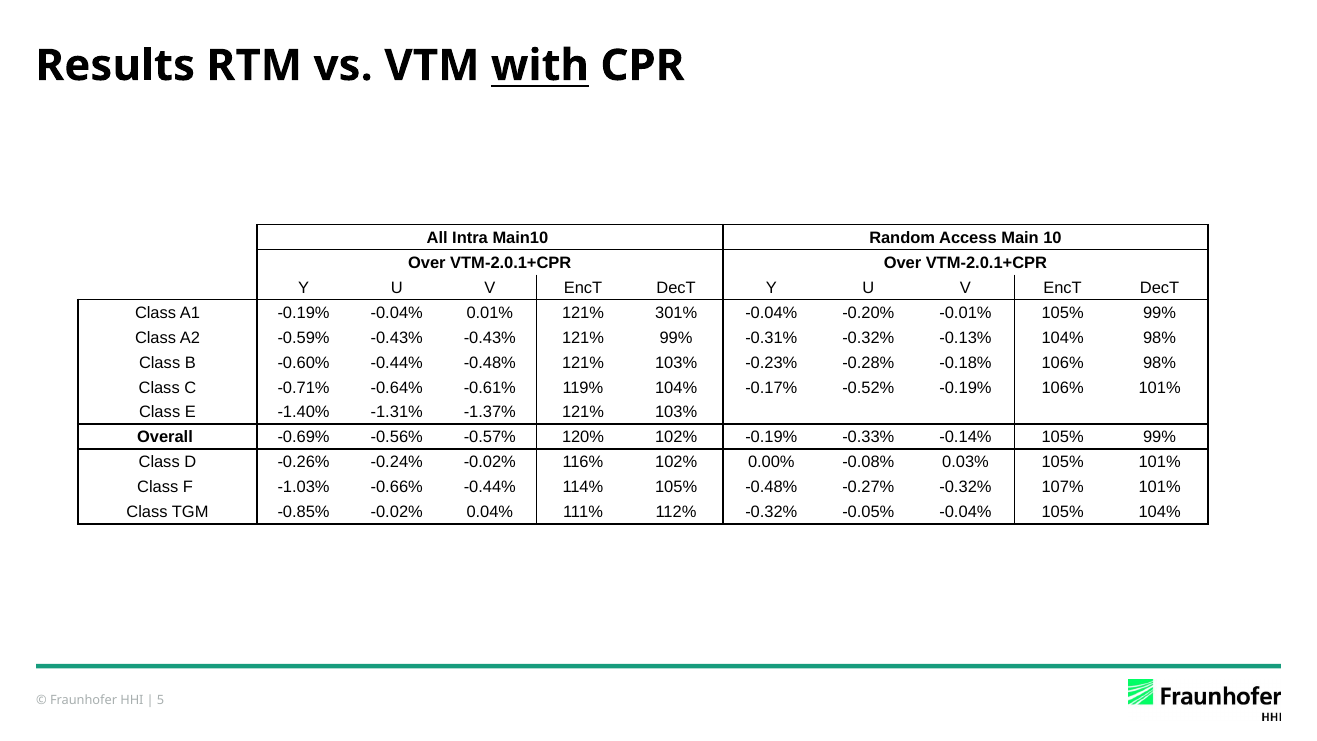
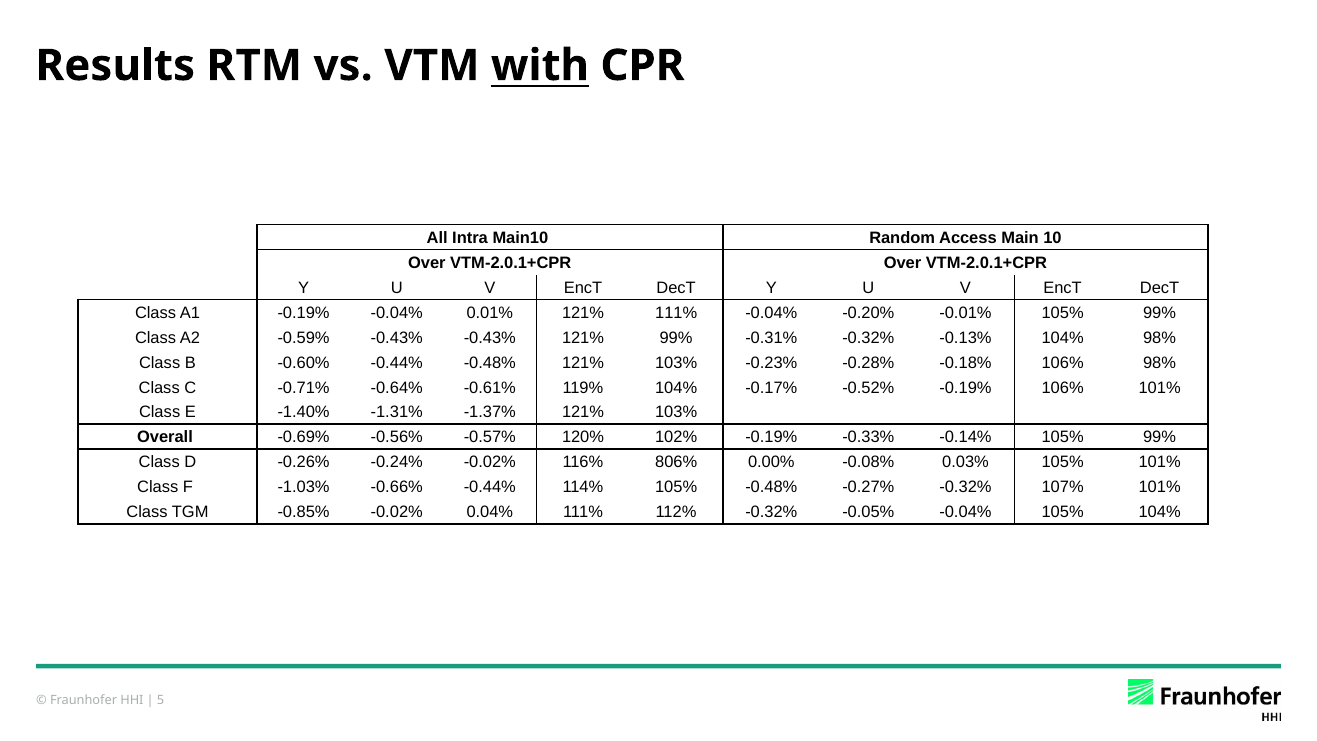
121% 301%: 301% -> 111%
116% 102%: 102% -> 806%
